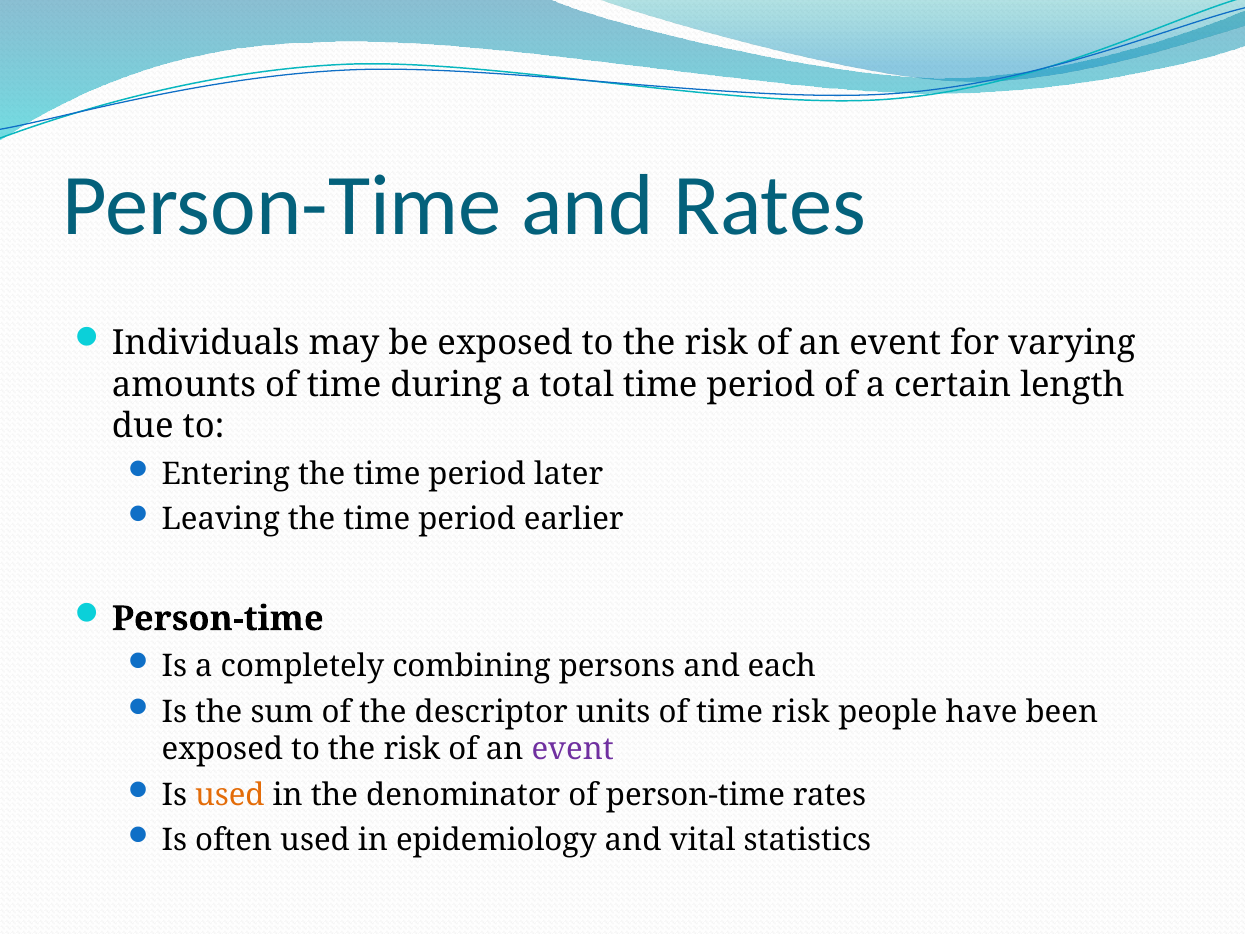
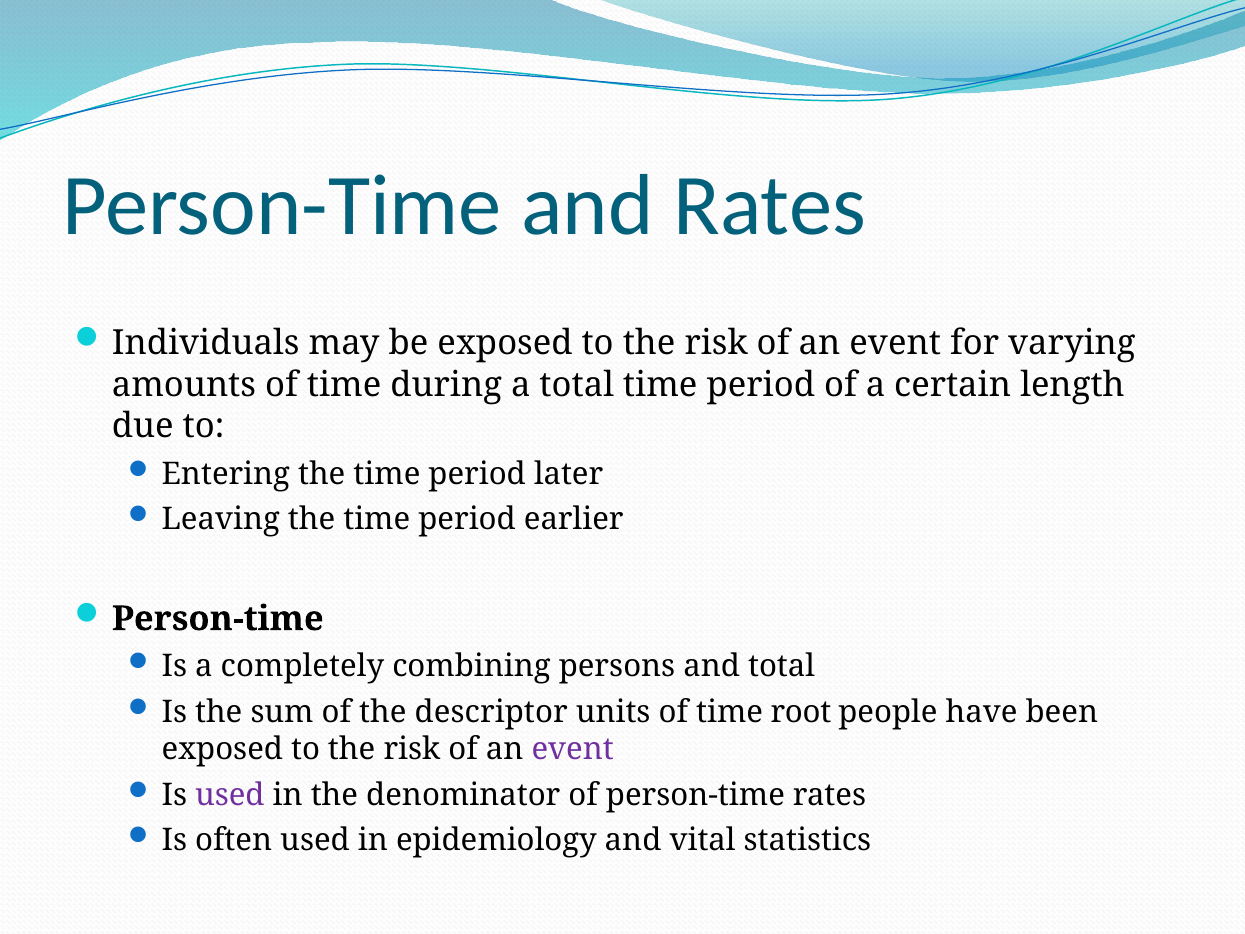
and each: each -> total
time risk: risk -> root
used at (230, 795) colour: orange -> purple
